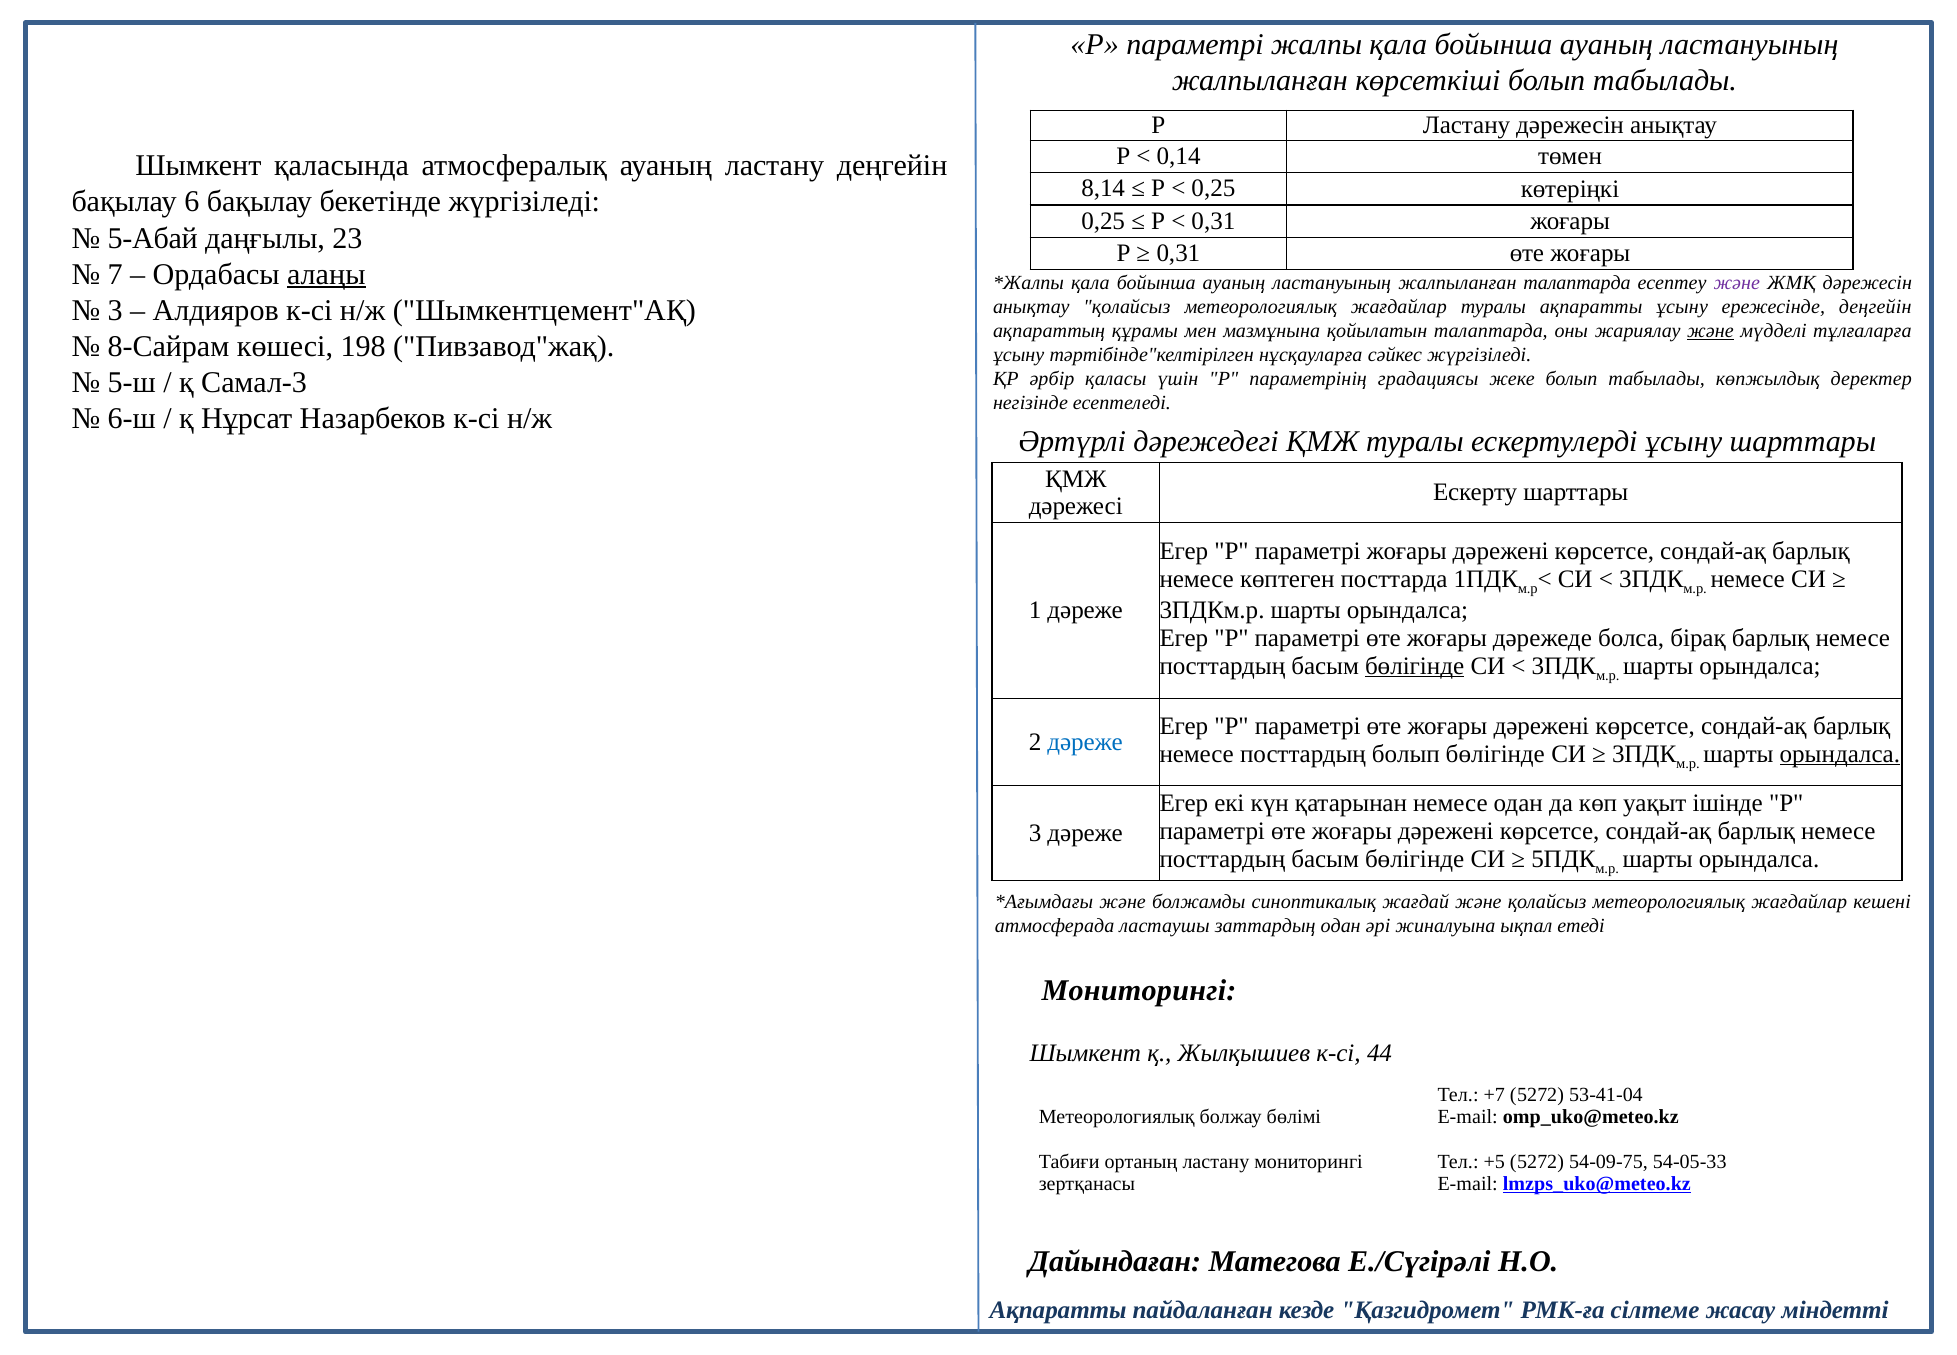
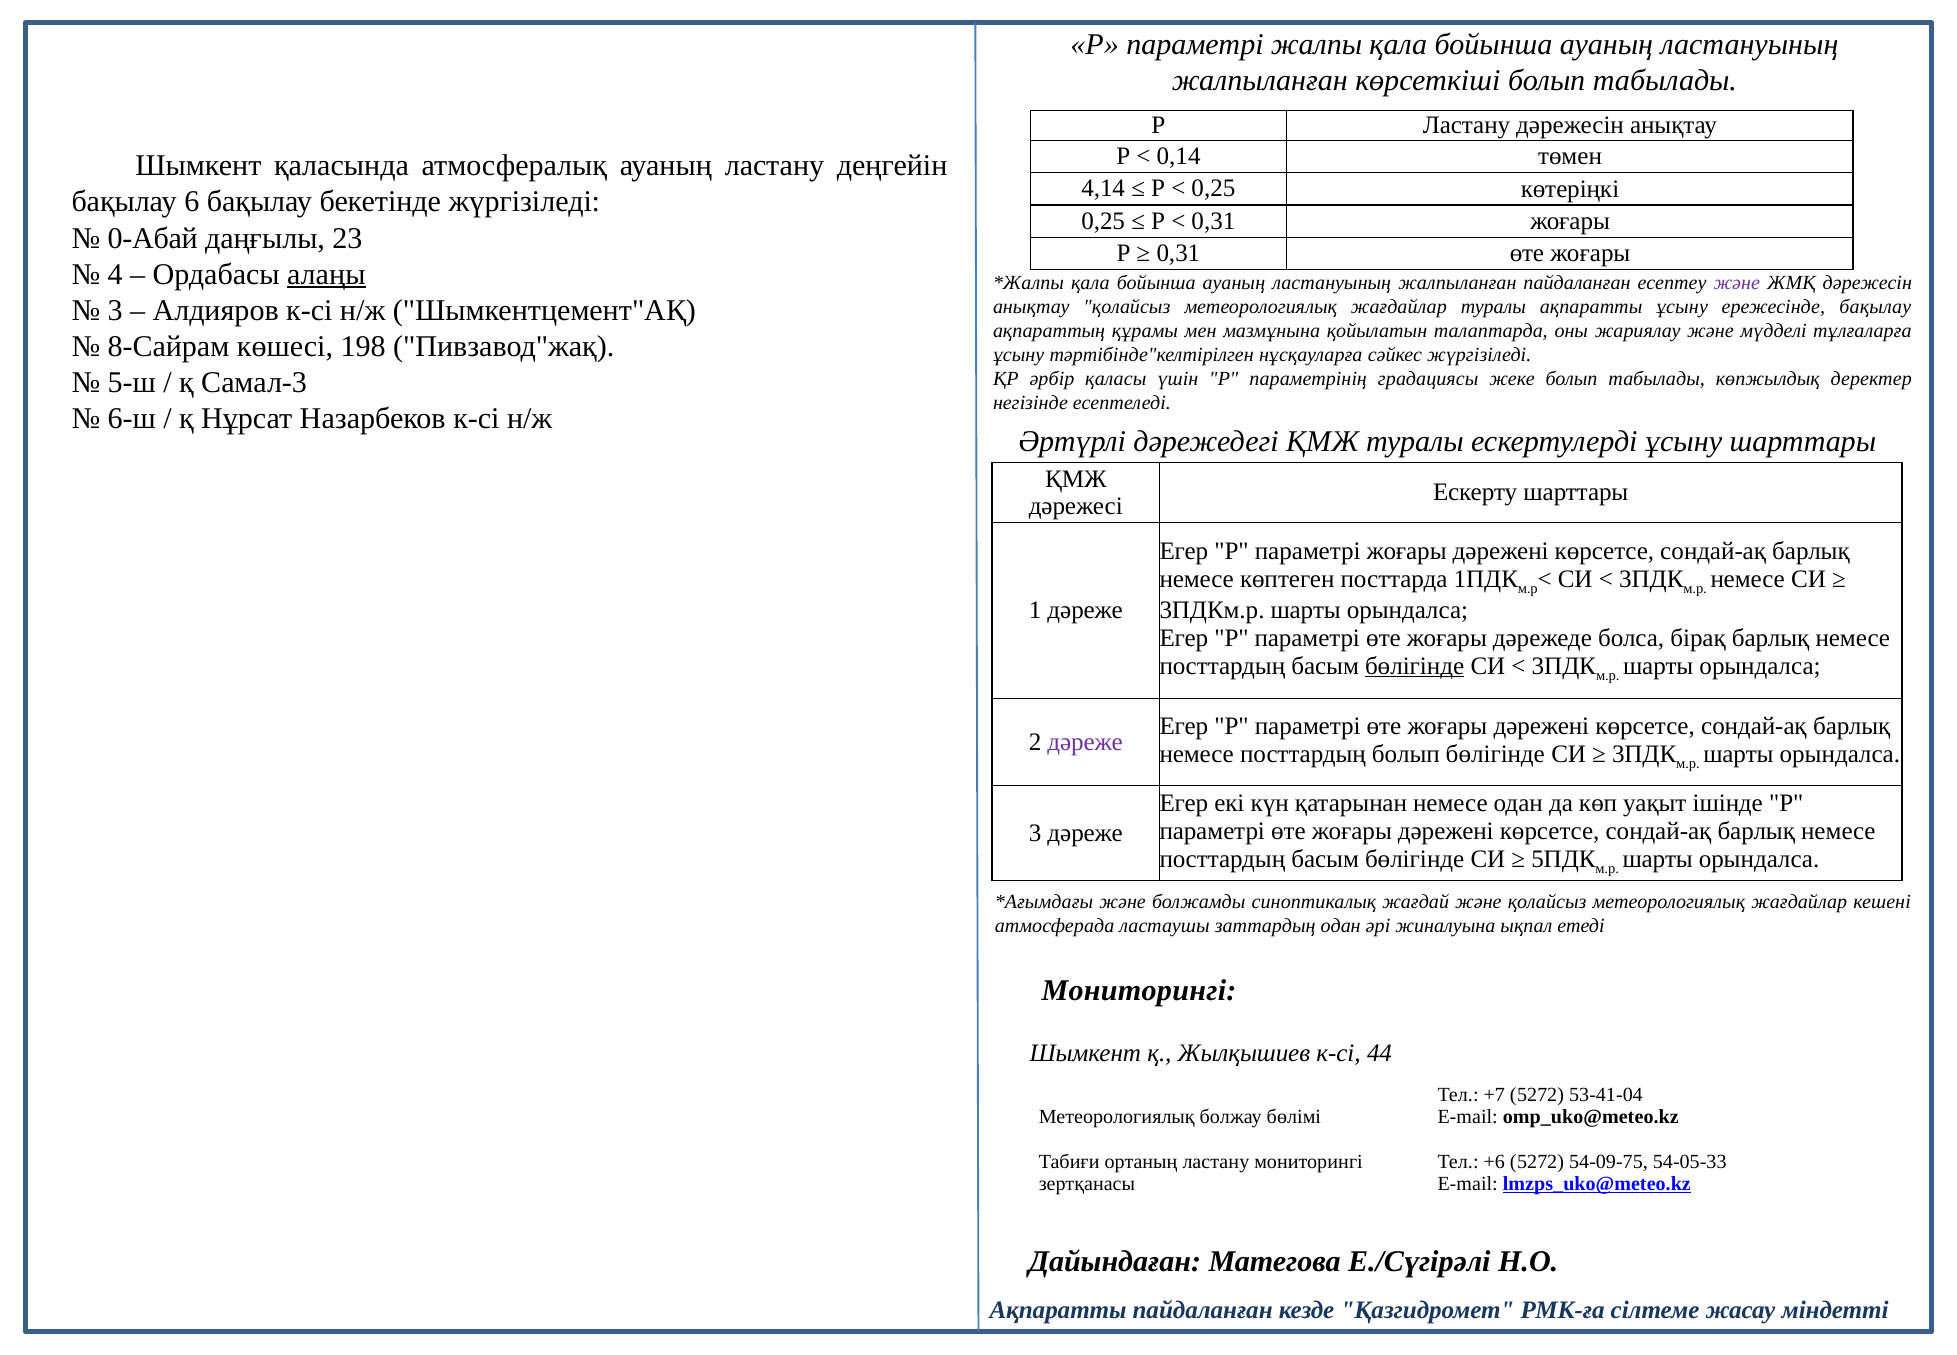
8,14: 8,14 -> 4,14
5-Абай: 5-Абай -> 0-Абай
7: 7 -> 4
жалпыланған талаптарда: талаптарда -> пайдаланған
ережесінде деңгейін: деңгейін -> бақылау
және at (1710, 331) underline: present -> none
дәреже at (1085, 742) colour: blue -> purple
орындалса at (1840, 754) underline: present -> none
+5: +5 -> +6
